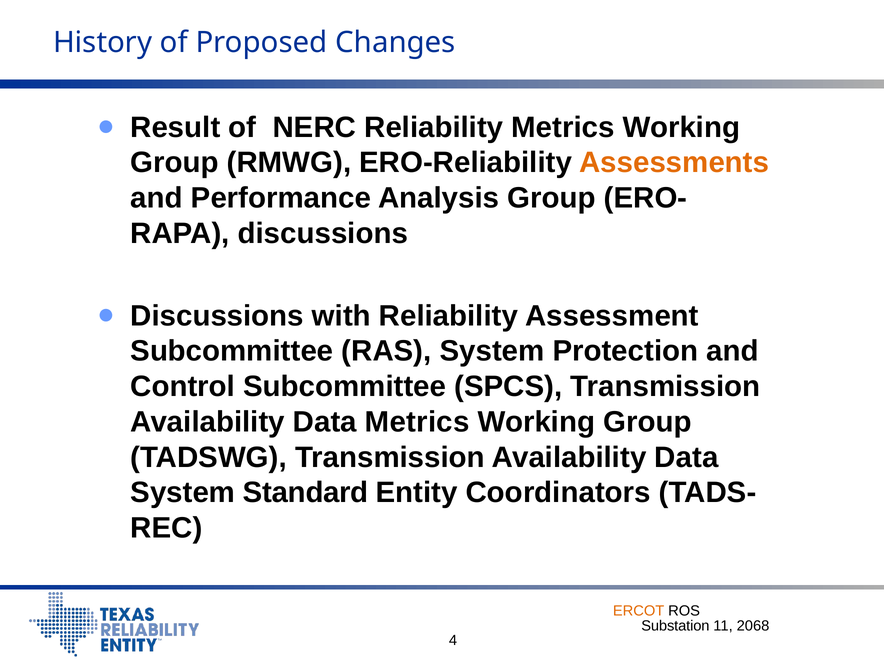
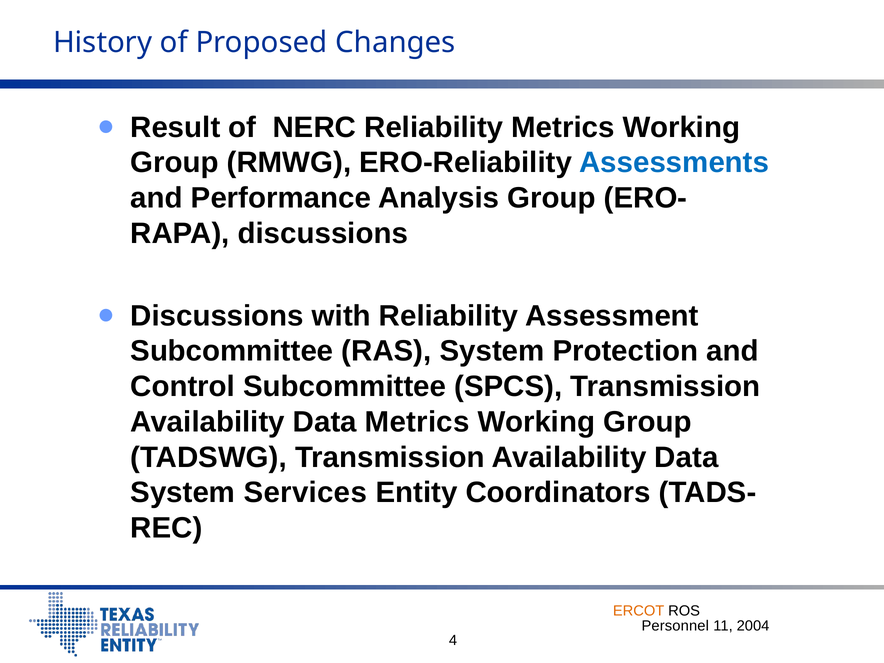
Assessments colour: orange -> blue
Standard: Standard -> Services
Substation: Substation -> Personnel
2068: 2068 -> 2004
